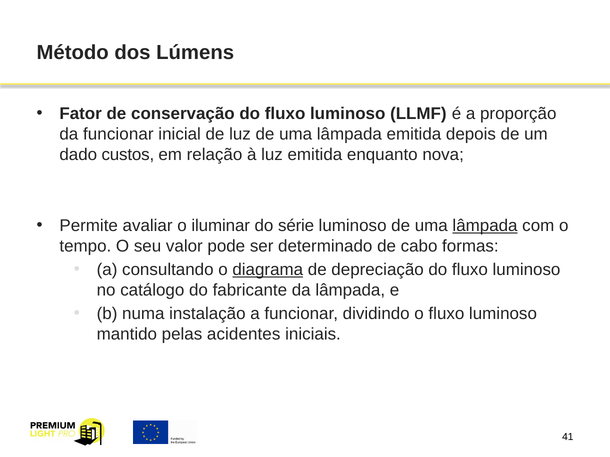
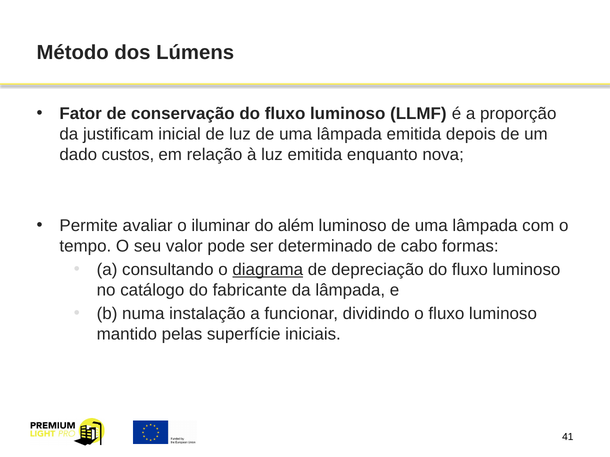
da funcionar: funcionar -> justificam
série: série -> além
lâmpada at (485, 226) underline: present -> none
acidentes: acidentes -> superfície
